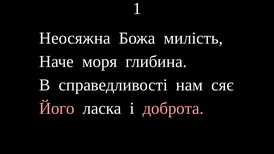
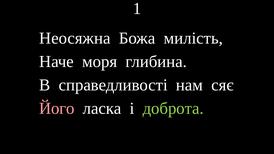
доброта colour: pink -> light green
